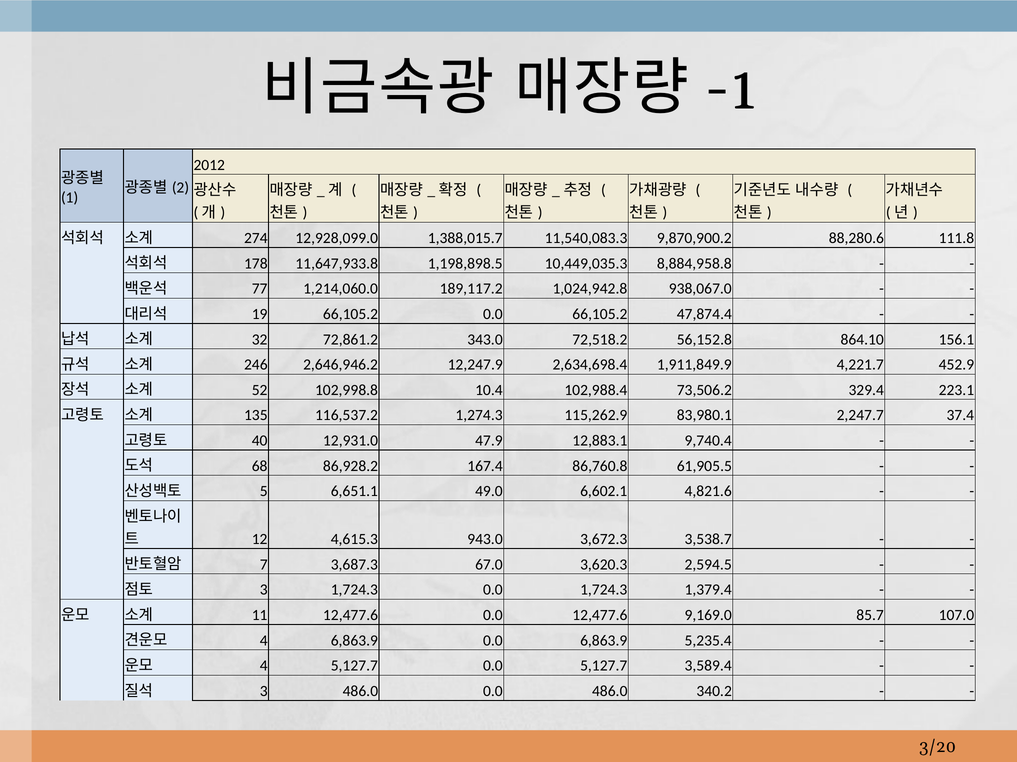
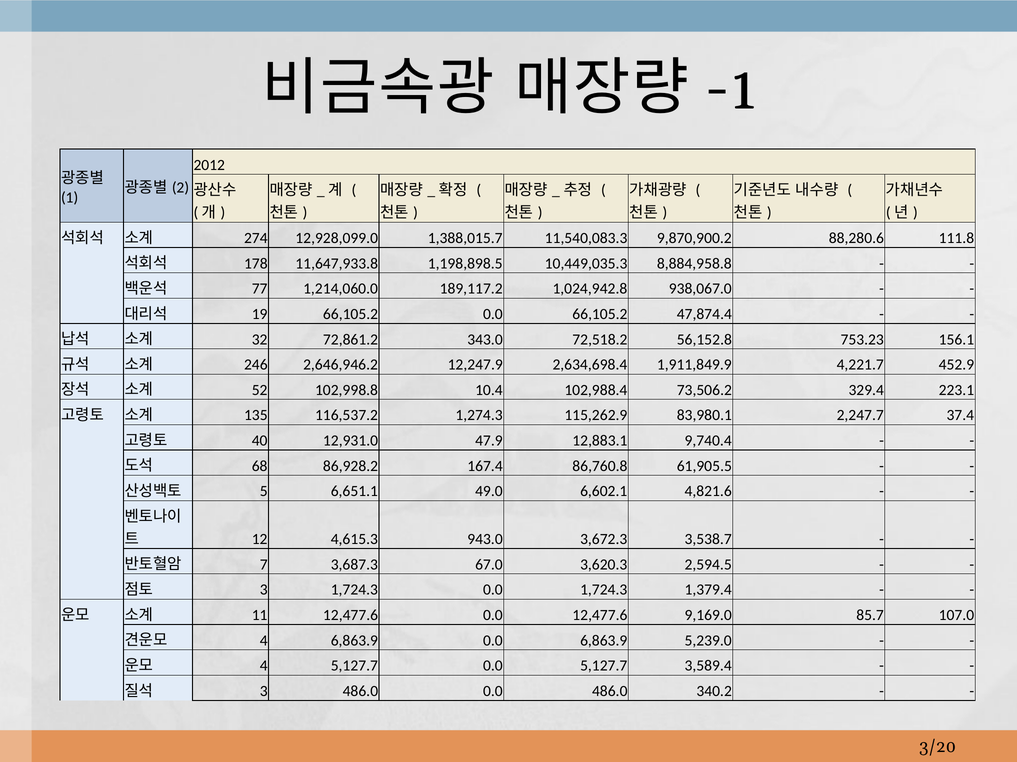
864.10: 864.10 -> 753.23
5,235.4: 5,235.4 -> 5,239.0
